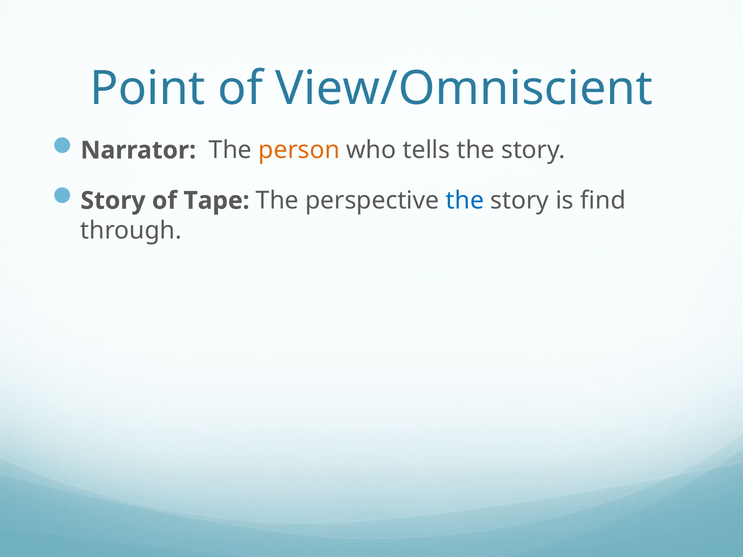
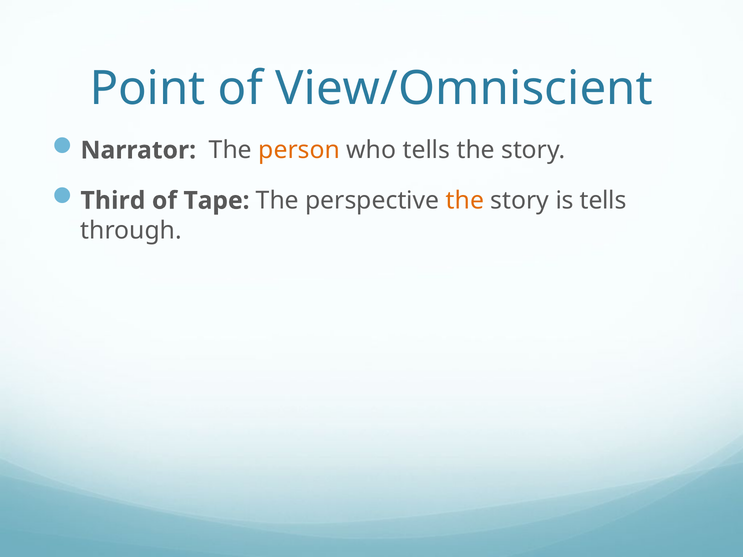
Story at (113, 201): Story -> Third
the at (465, 201) colour: blue -> orange
is find: find -> tells
